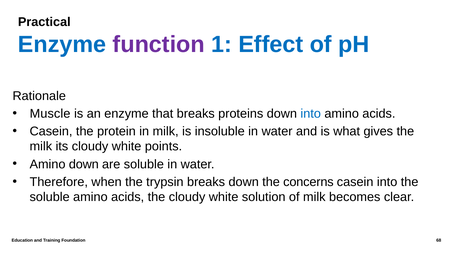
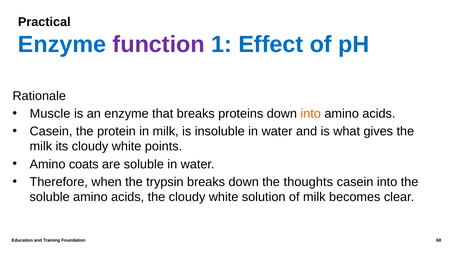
into at (311, 114) colour: blue -> orange
Amino down: down -> coats
concerns: concerns -> thoughts
